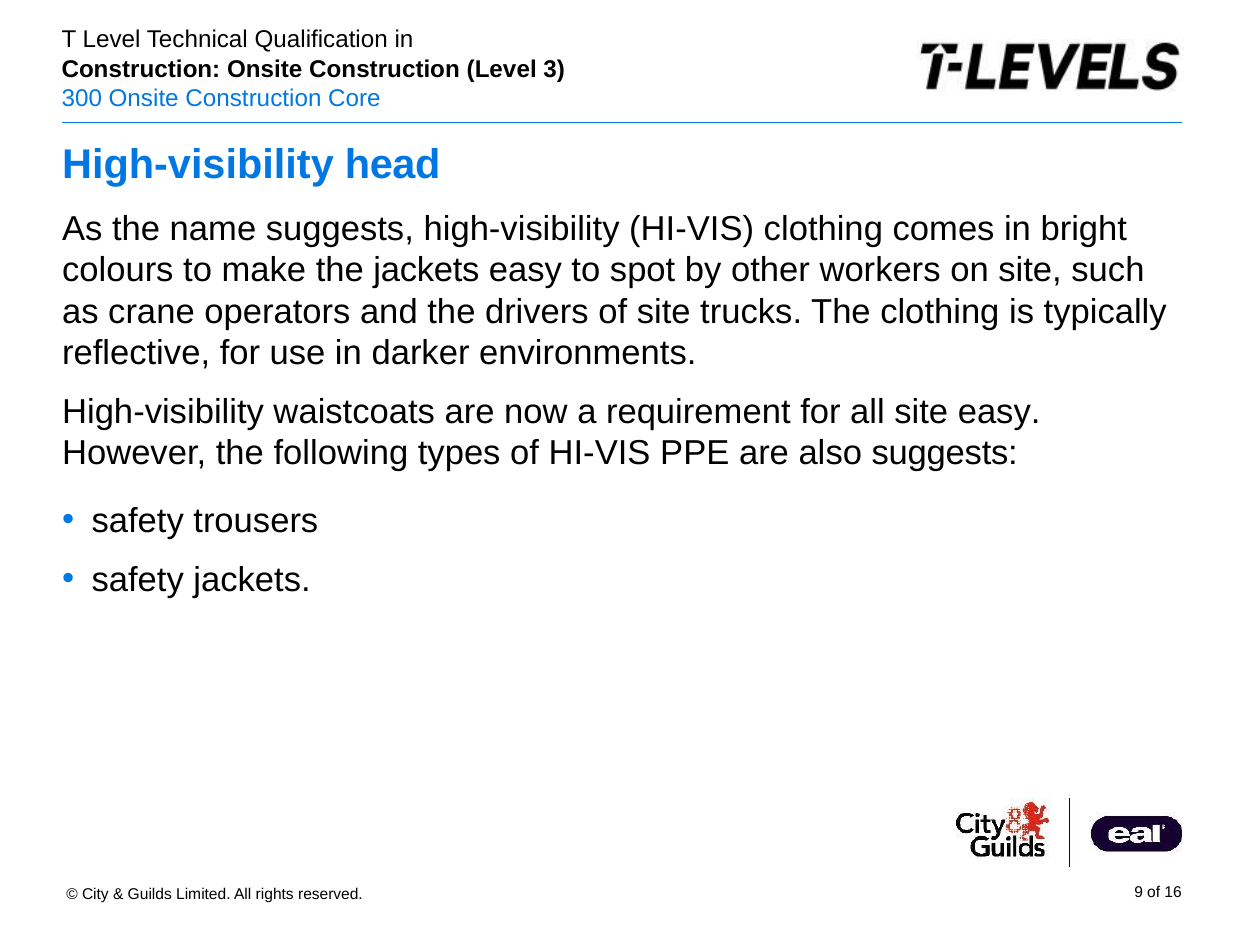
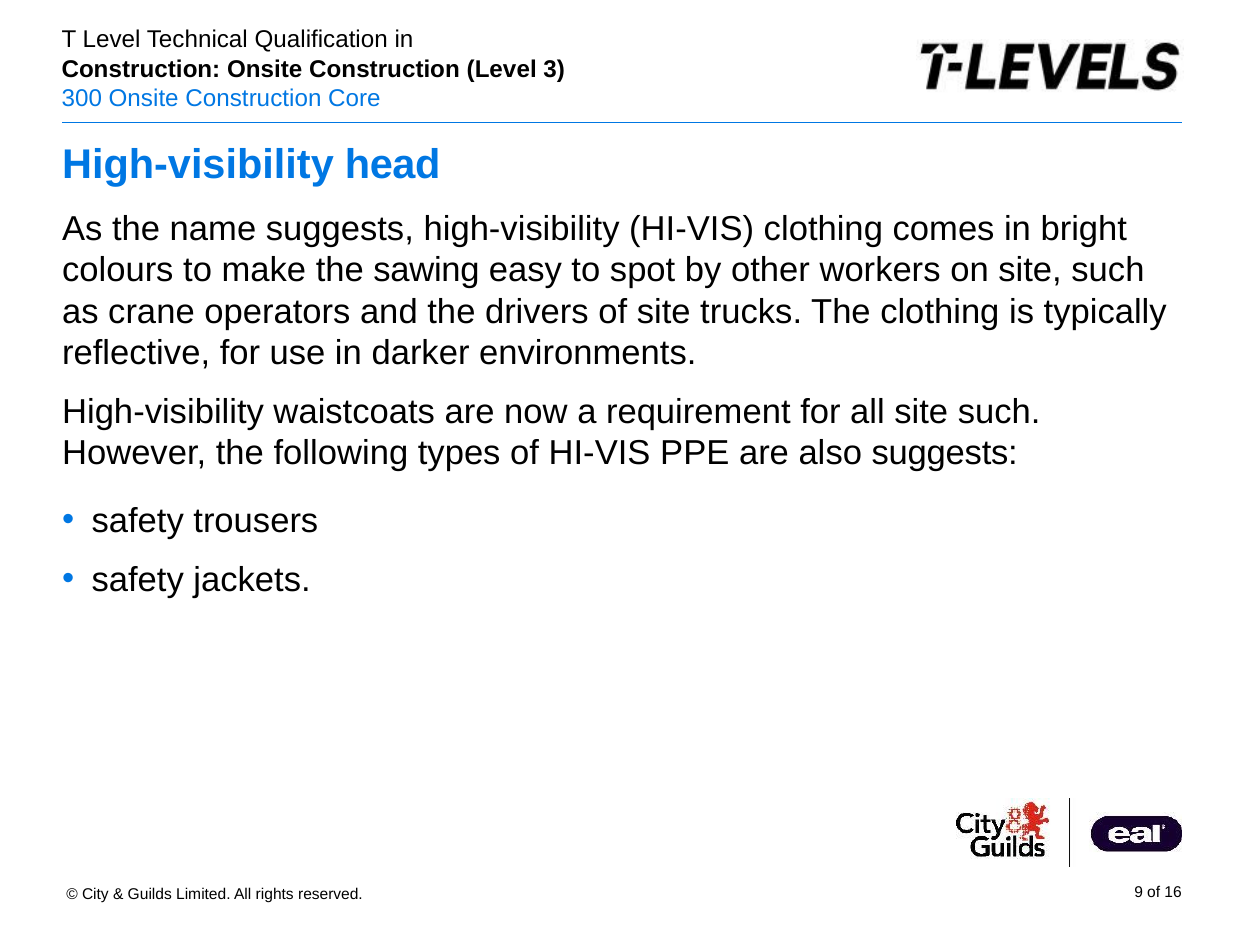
the jackets: jackets -> sawing
all site easy: easy -> such
